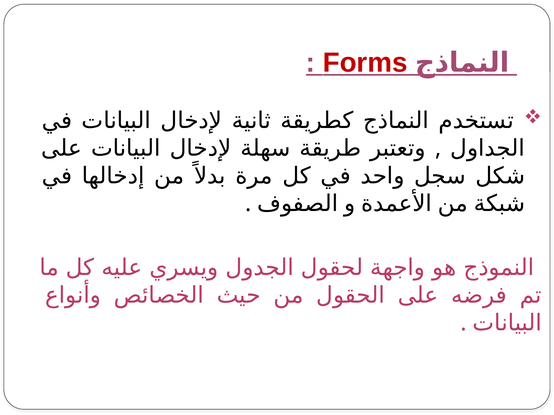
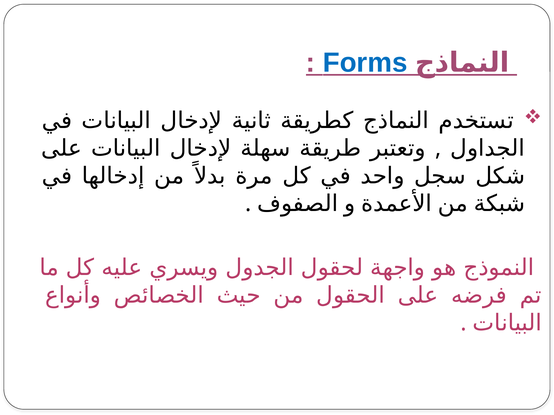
Forms colour: red -> blue
